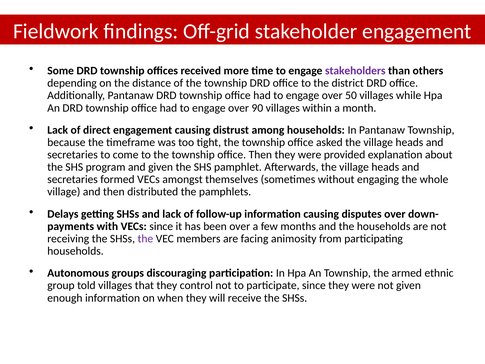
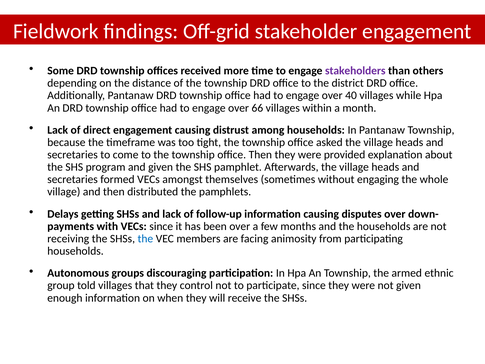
50: 50 -> 40
90: 90 -> 66
the at (145, 239) colour: purple -> blue
